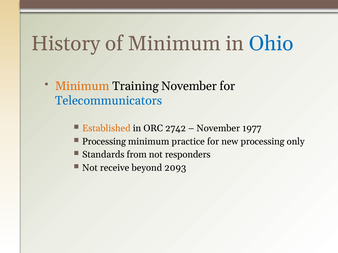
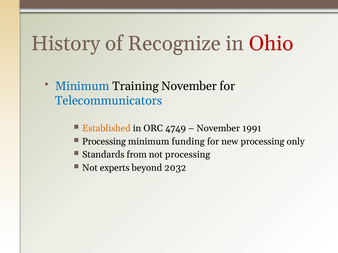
of Minimum: Minimum -> Recognize
Ohio colour: blue -> red
Minimum at (82, 86) colour: orange -> blue
2742: 2742 -> 4749
1977: 1977 -> 1991
practice: practice -> funding
not responders: responders -> processing
receive: receive -> experts
2093: 2093 -> 2032
